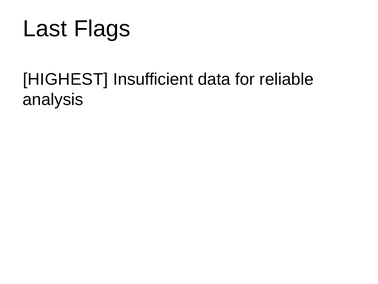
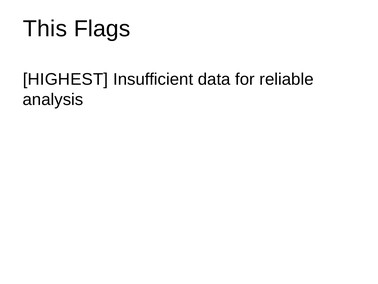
Last: Last -> This
